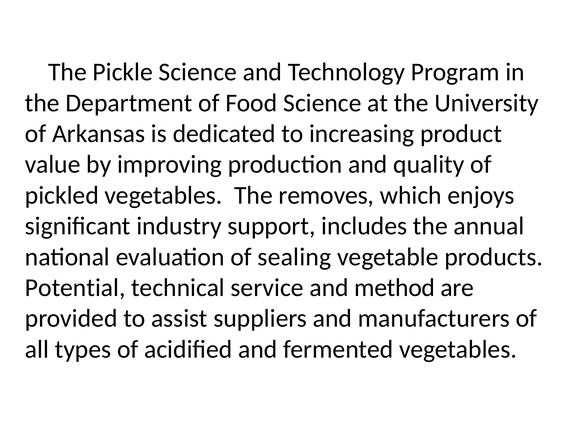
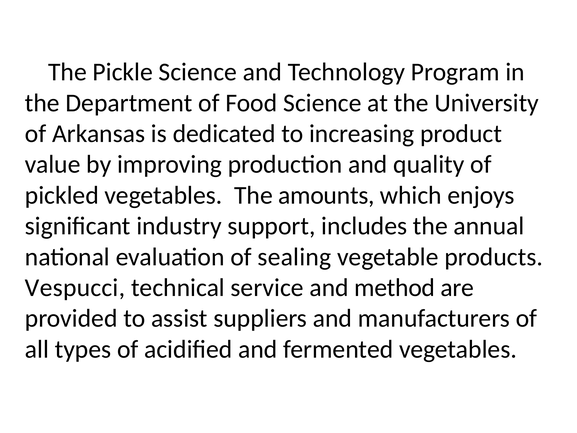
removes: removes -> amounts
Potential: Potential -> Vespucci
